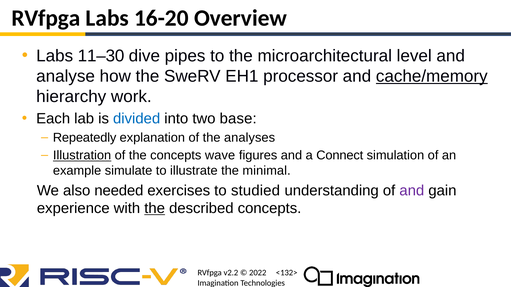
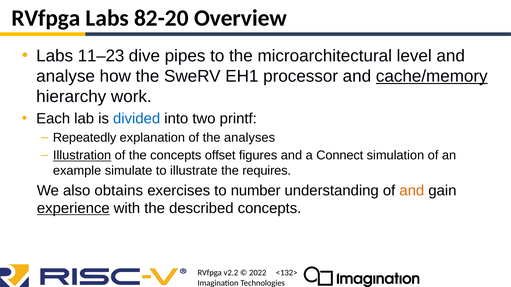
16-20: 16-20 -> 82-20
11–30: 11–30 -> 11–23
base: base -> printf
wave: wave -> offset
minimal: minimal -> requires
needed: needed -> obtains
studied: studied -> number
and at (412, 191) colour: purple -> orange
experience underline: none -> present
the at (155, 209) underline: present -> none
